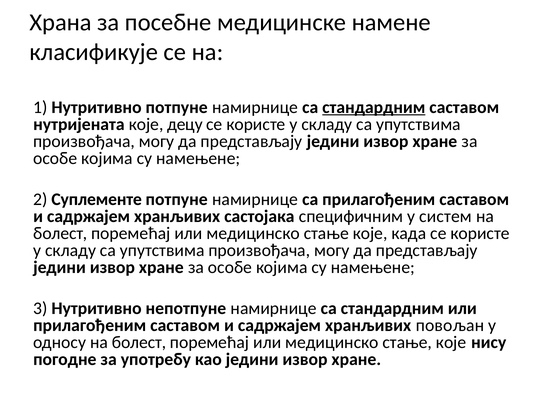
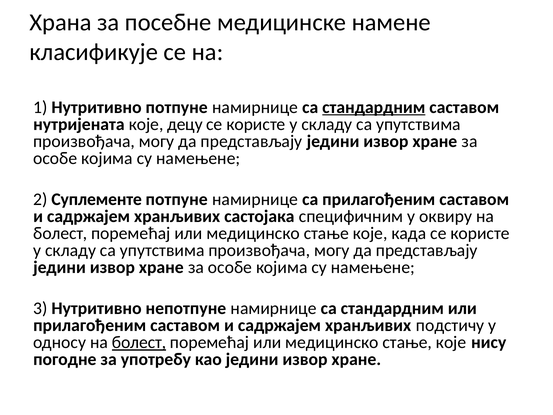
систем: систем -> оквиру
повољан: повољан -> подстичу
болест at (139, 342) underline: none -> present
